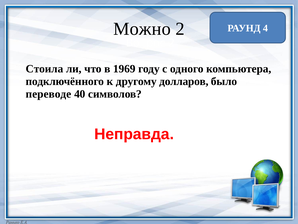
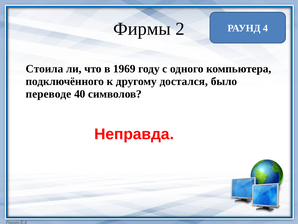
Можно: Можно -> Фирмы
долларов: долларов -> достался
